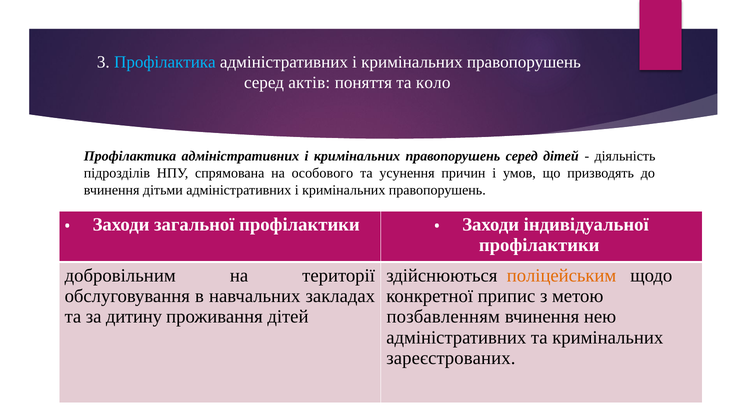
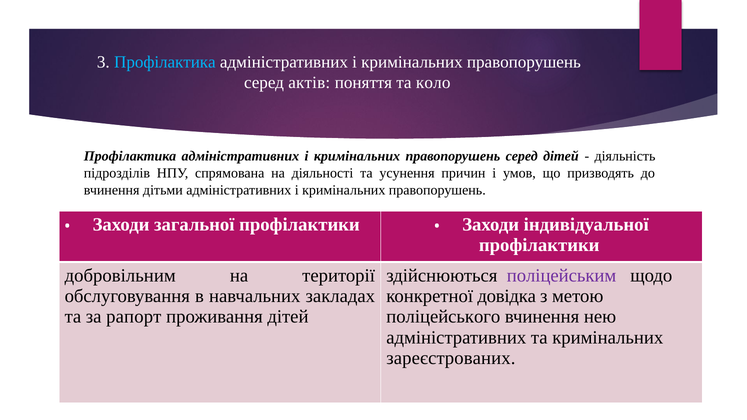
особового: особового -> діяльності
поліцейським colour: orange -> purple
припис: припис -> довідка
дитину: дитину -> рапорт
позбавленням: позбавленням -> поліцейського
